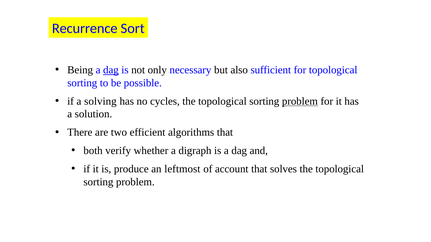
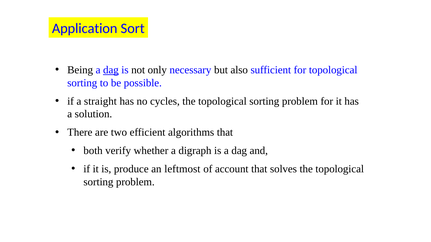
Recurrence: Recurrence -> Application
solving: solving -> straight
problem at (300, 101) underline: present -> none
